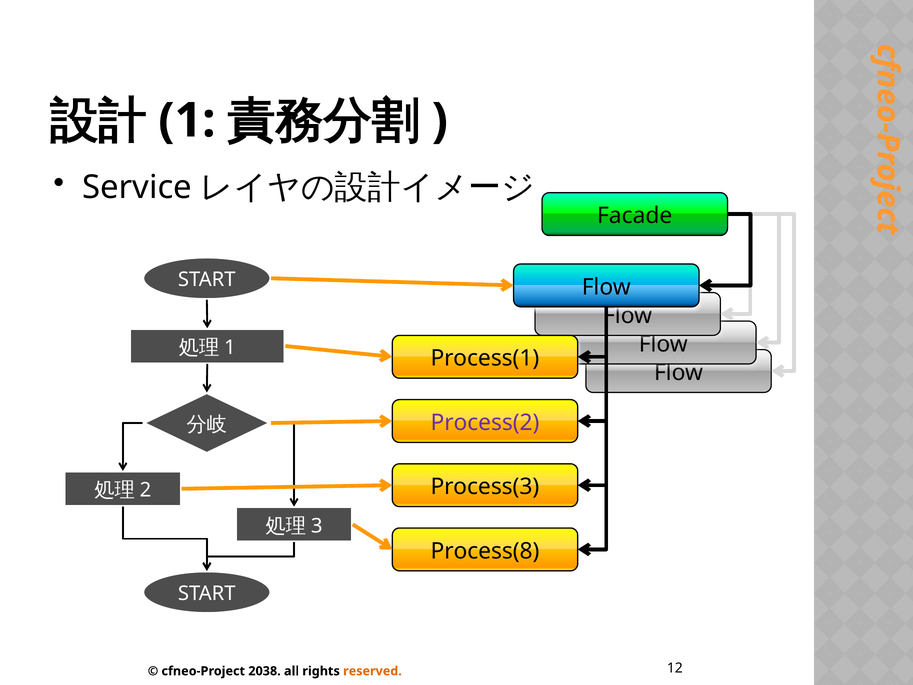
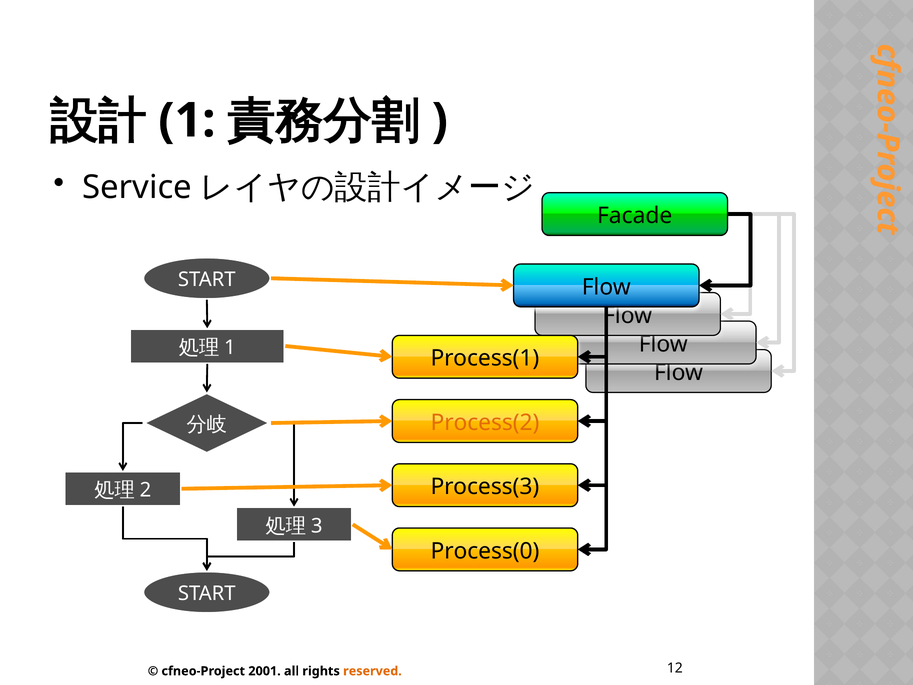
Process(2 colour: purple -> orange
Process(8: Process(8 -> Process(0
2038: 2038 -> 2001
